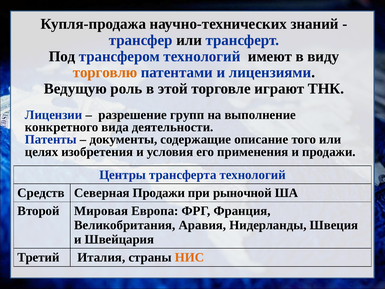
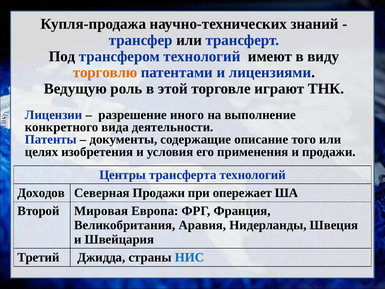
групп: групп -> иного
Средств: Средств -> Доходов
рыночной: рыночной -> опережает
Италия: Италия -> Джидда
НИС colour: orange -> blue
